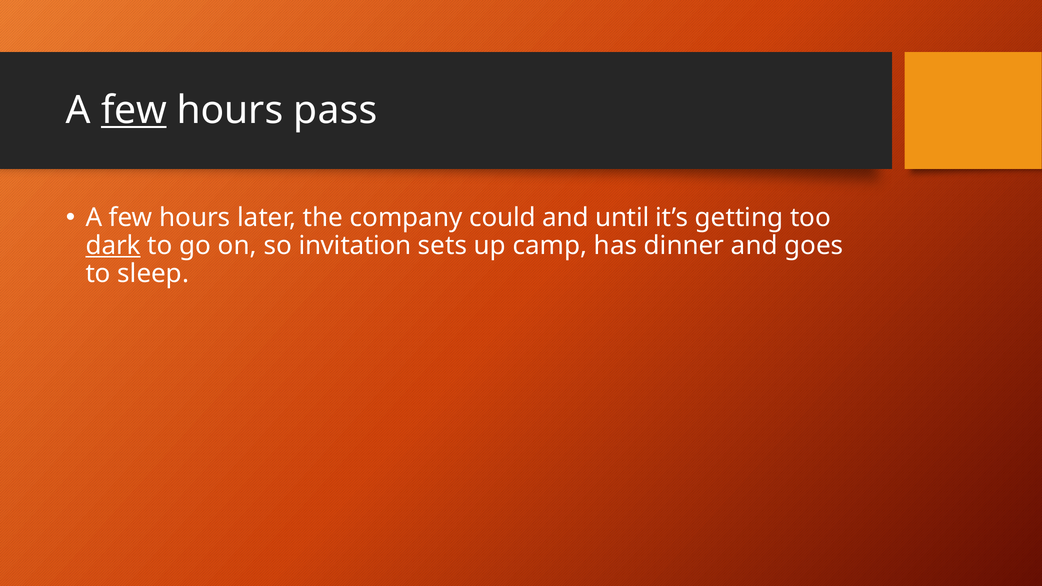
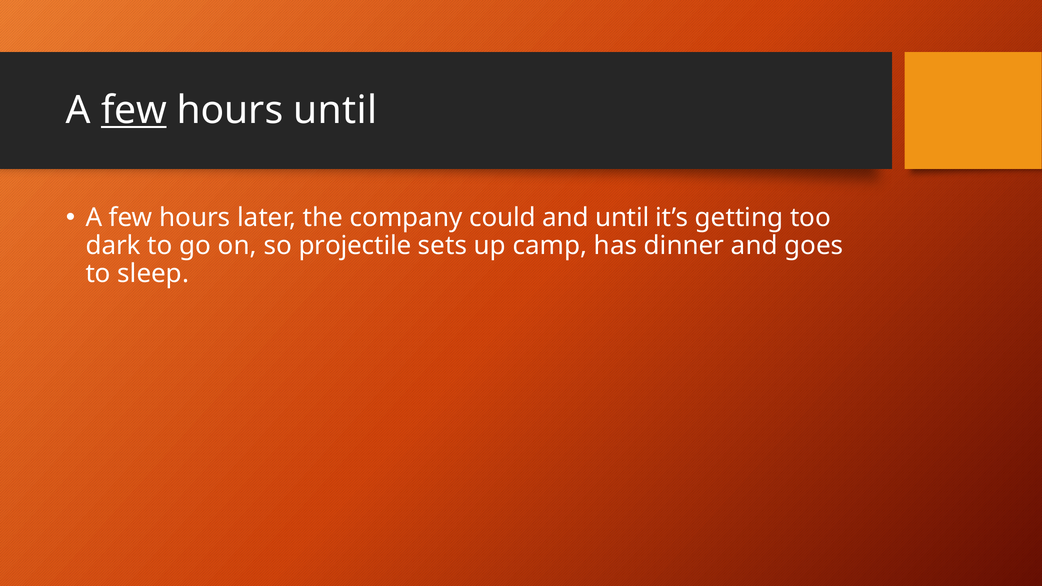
hours pass: pass -> until
dark underline: present -> none
invitation: invitation -> projectile
